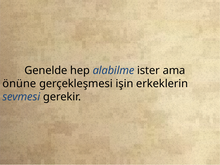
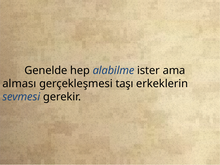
önüne: önüne -> alması
işin: işin -> taşı
